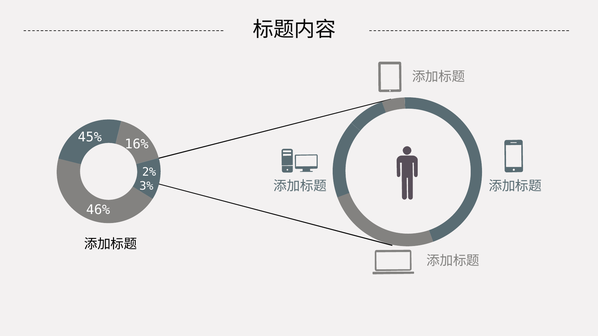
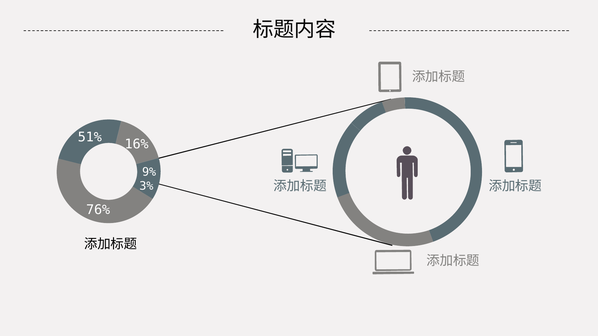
45%: 45% -> 51%
2%: 2% -> 9%
46%: 46% -> 76%
